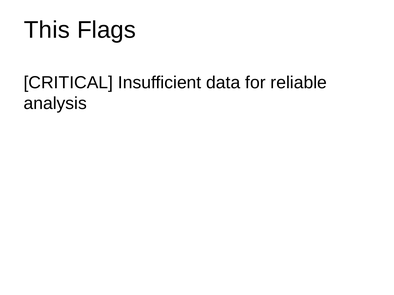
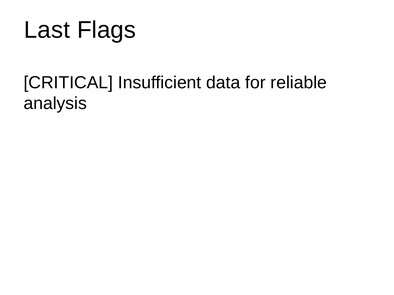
This: This -> Last
